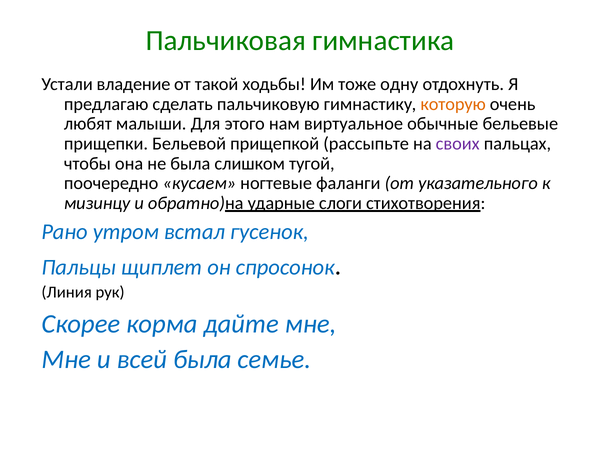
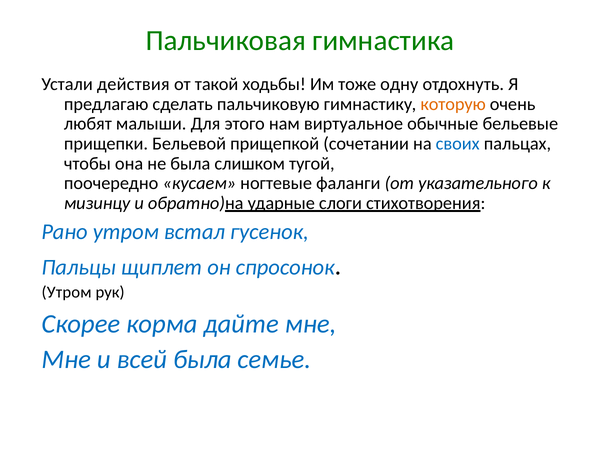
владение: владение -> действия
рассыпьте: рассыпьте -> сочетании
своих colour: purple -> blue
Линия at (67, 292): Линия -> Утром
